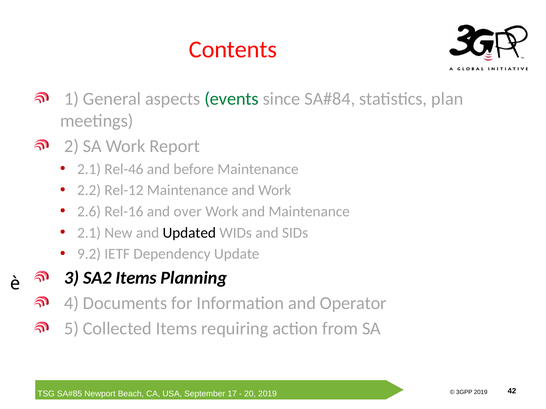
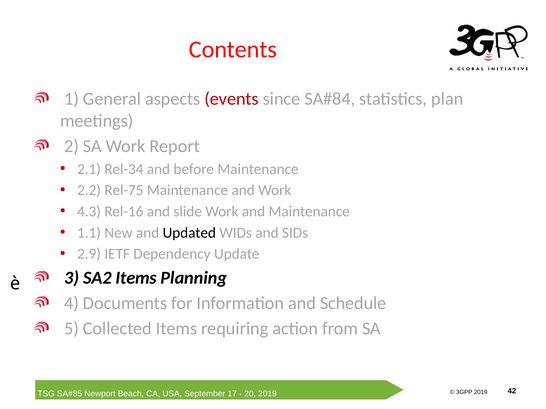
events colour: green -> red
Rel-46: Rel-46 -> Rel-34
Rel-12: Rel-12 -> Rel-75
2.6: 2.6 -> 4.3
over: over -> slide
2.1 at (89, 233): 2.1 -> 1.1
9.2: 9.2 -> 2.9
Operator: Operator -> Schedule
